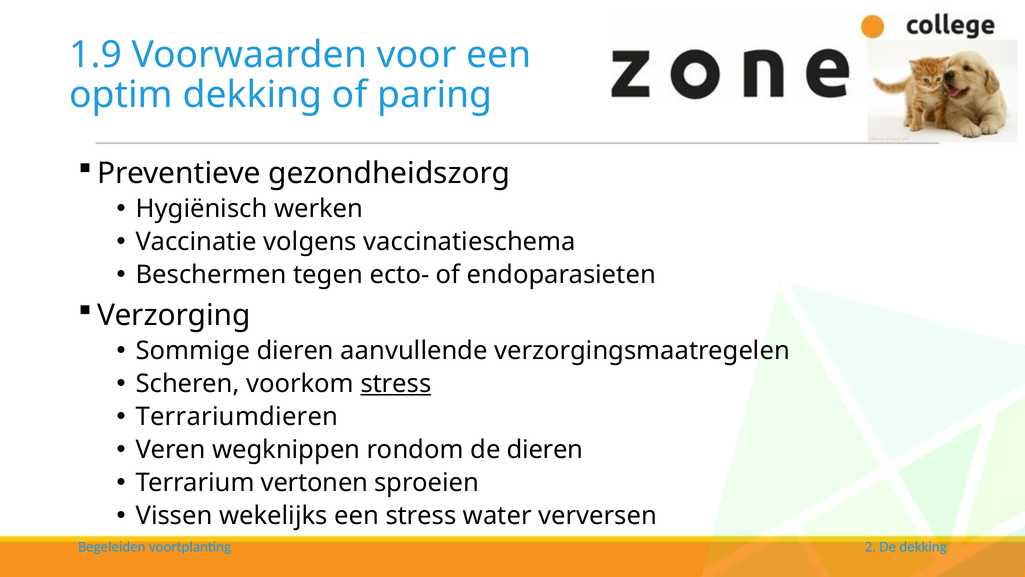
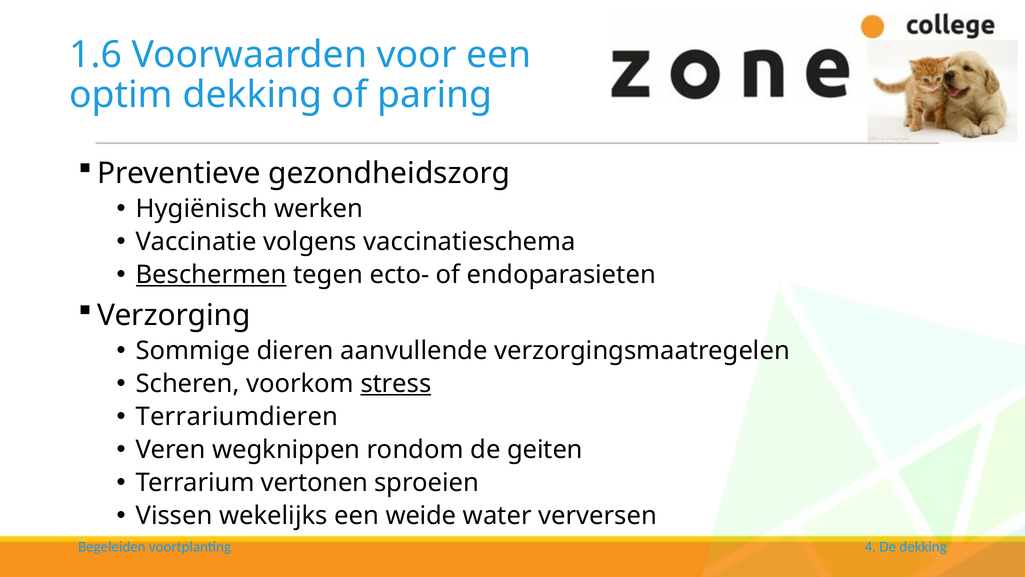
1.9: 1.9 -> 1.6
Beschermen underline: none -> present
de dieren: dieren -> geiten
een stress: stress -> weide
2: 2 -> 4
